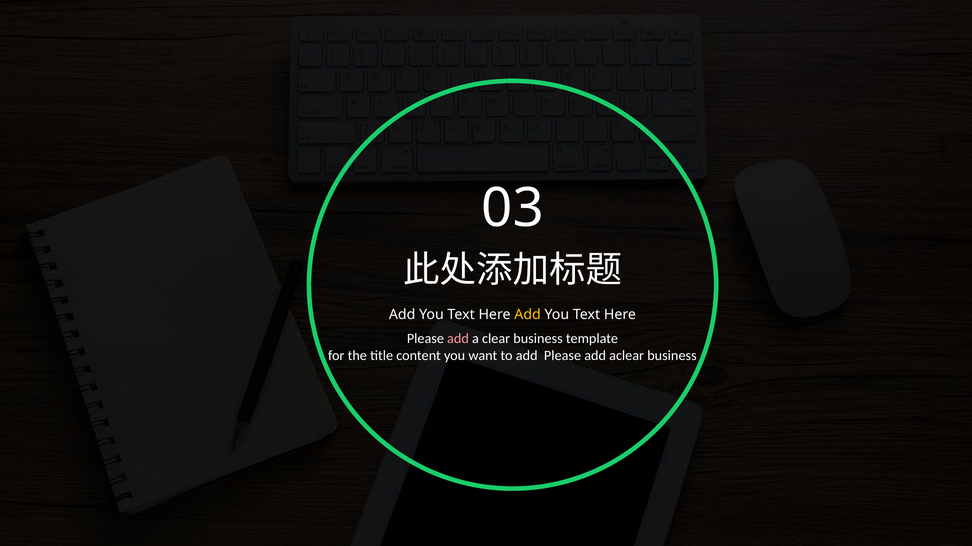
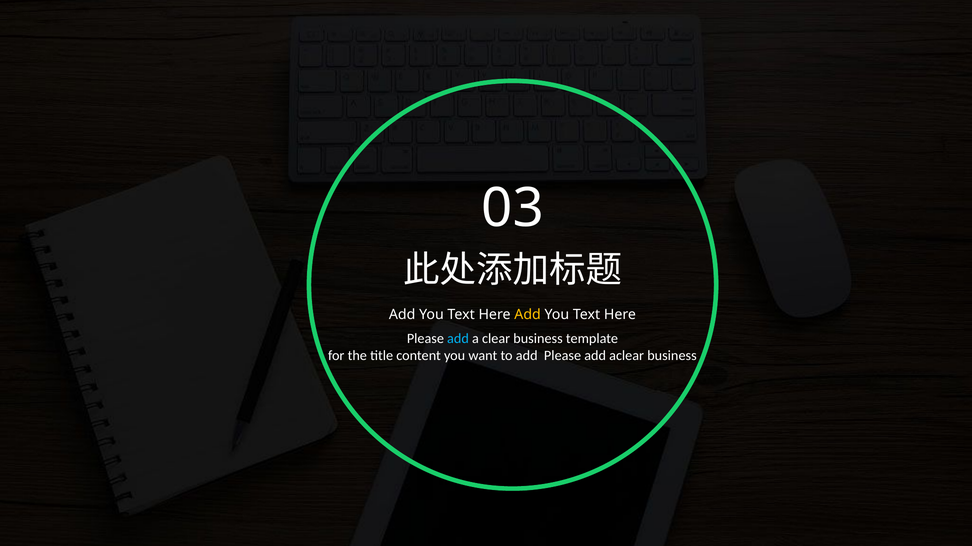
add at (458, 339) colour: pink -> light blue
